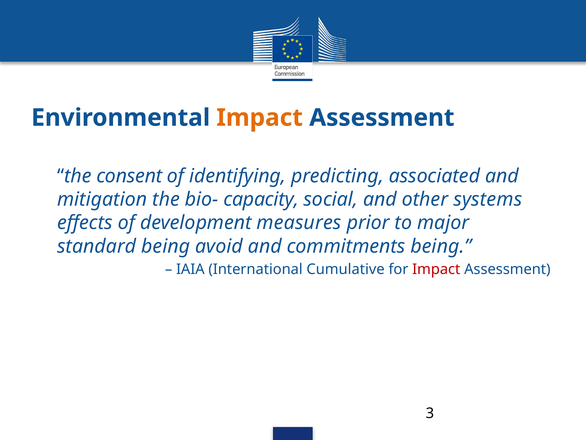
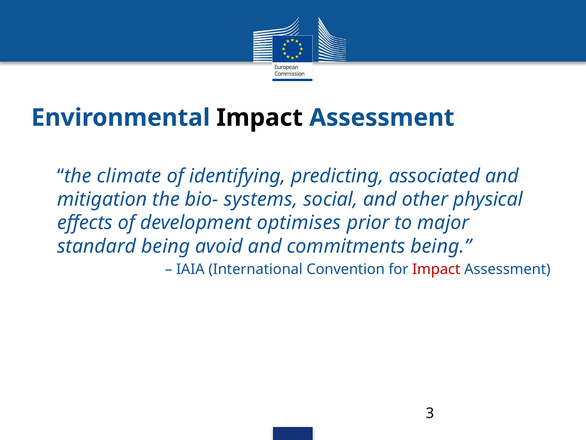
Impact at (260, 118) colour: orange -> black
consent: consent -> climate
capacity: capacity -> systems
systems: systems -> physical
measures: measures -> optimises
Cumulative: Cumulative -> Convention
